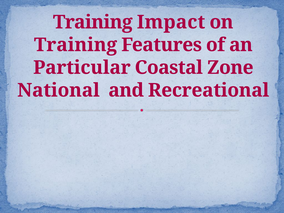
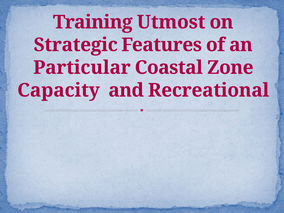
Impact: Impact -> Utmost
Training at (76, 45): Training -> Strategic
National: National -> Capacity
